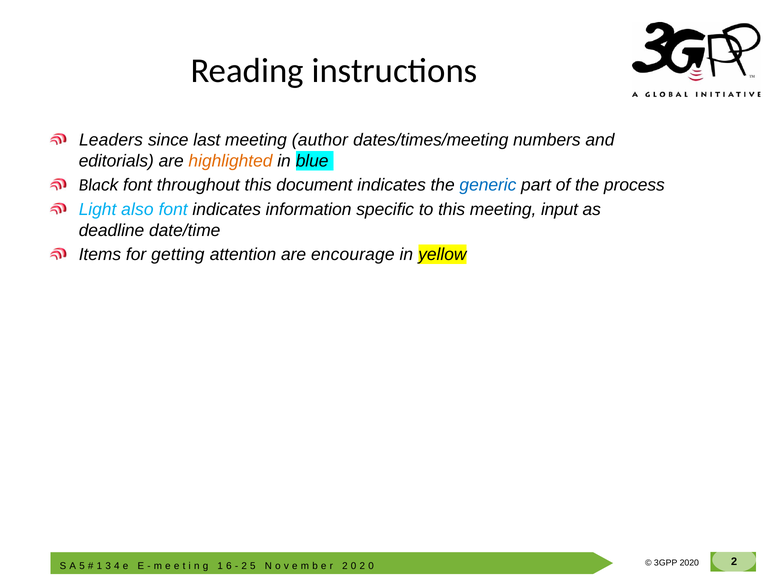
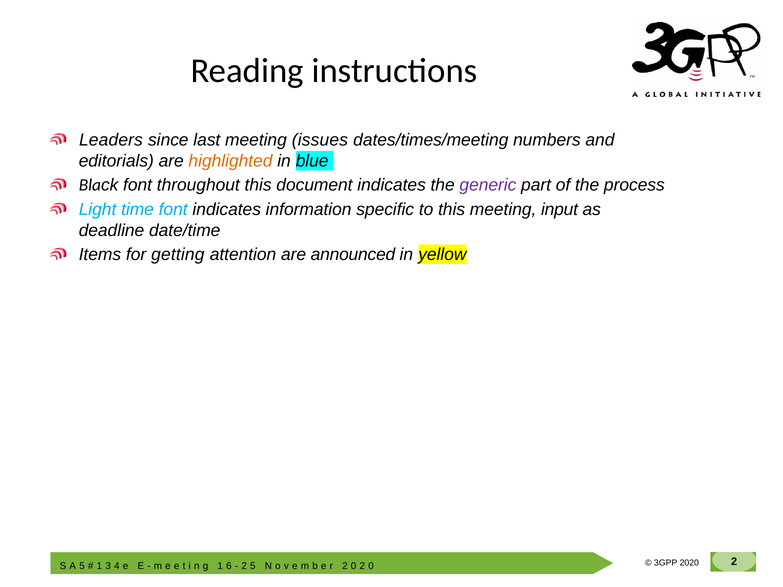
author: author -> issues
generic colour: blue -> purple
also: also -> time
encourage: encourage -> announced
